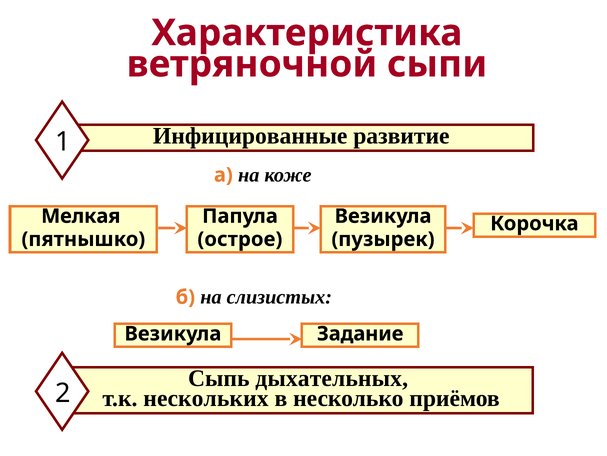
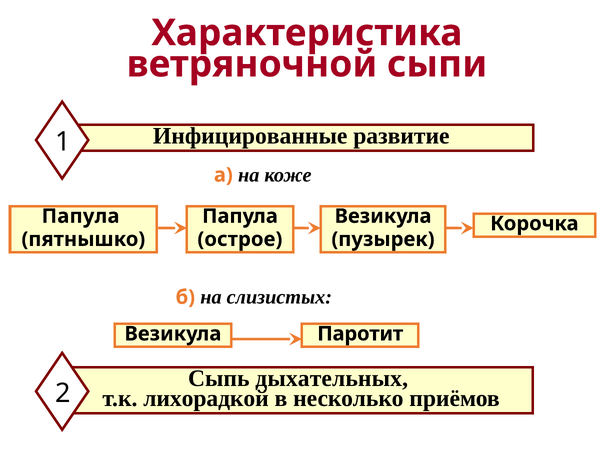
Мелкая at (81, 216): Мелкая -> Папула
Задание: Задание -> Паротит
нескольких: нескольких -> лихорадкой
